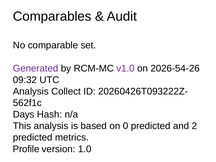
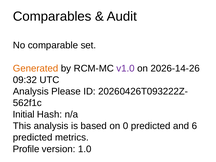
Generated colour: purple -> orange
2026-54-26: 2026-54-26 -> 2026-14-26
Collect: Collect -> Please
Days: Days -> Initial
2: 2 -> 6
